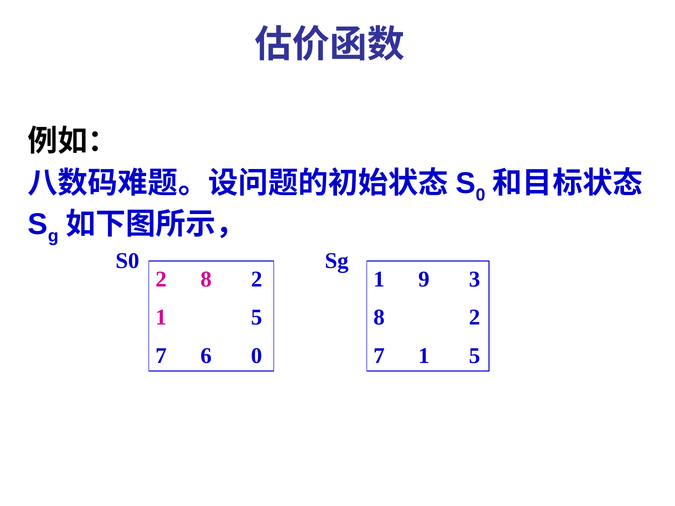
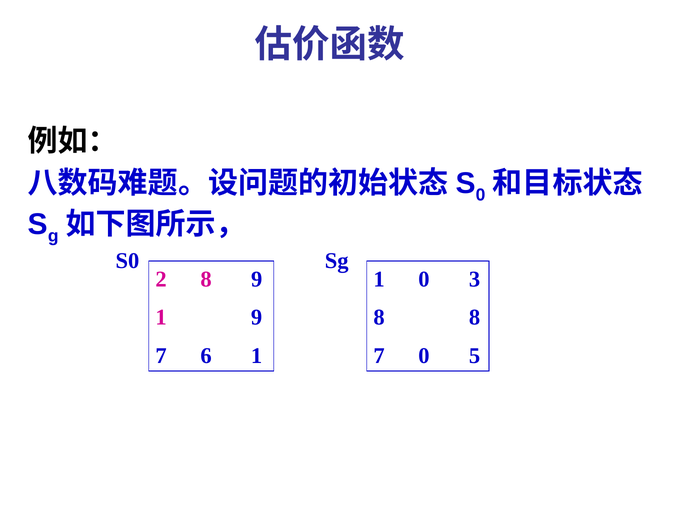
2 8 2: 2 -> 9
1 9: 9 -> 0
5 at (257, 318): 5 -> 9
2 at (475, 318): 2 -> 8
6 0: 0 -> 1
7 1: 1 -> 0
